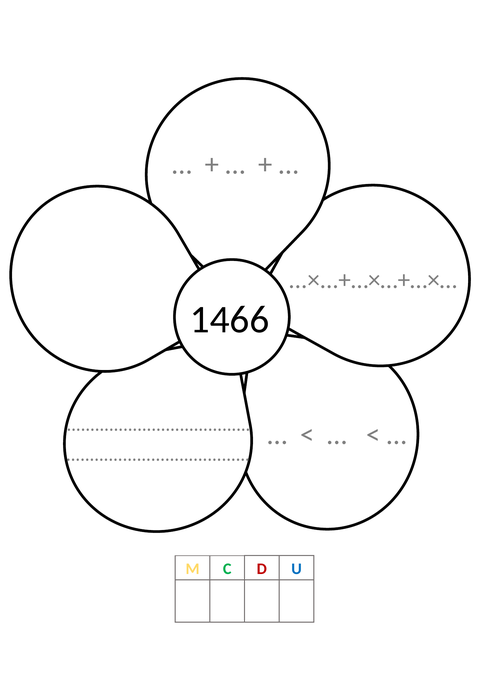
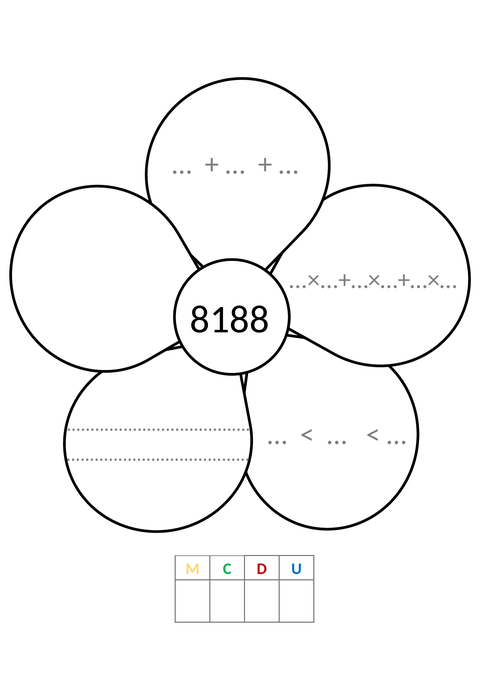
1466: 1466 -> 8188
